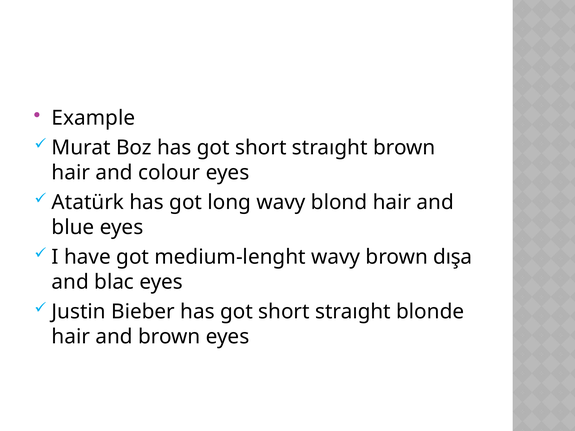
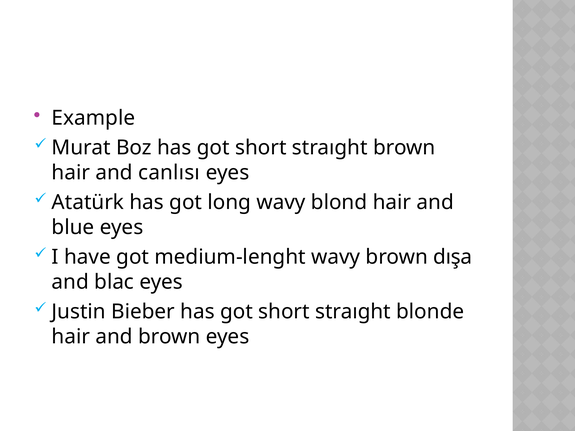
colour: colour -> canlısı
